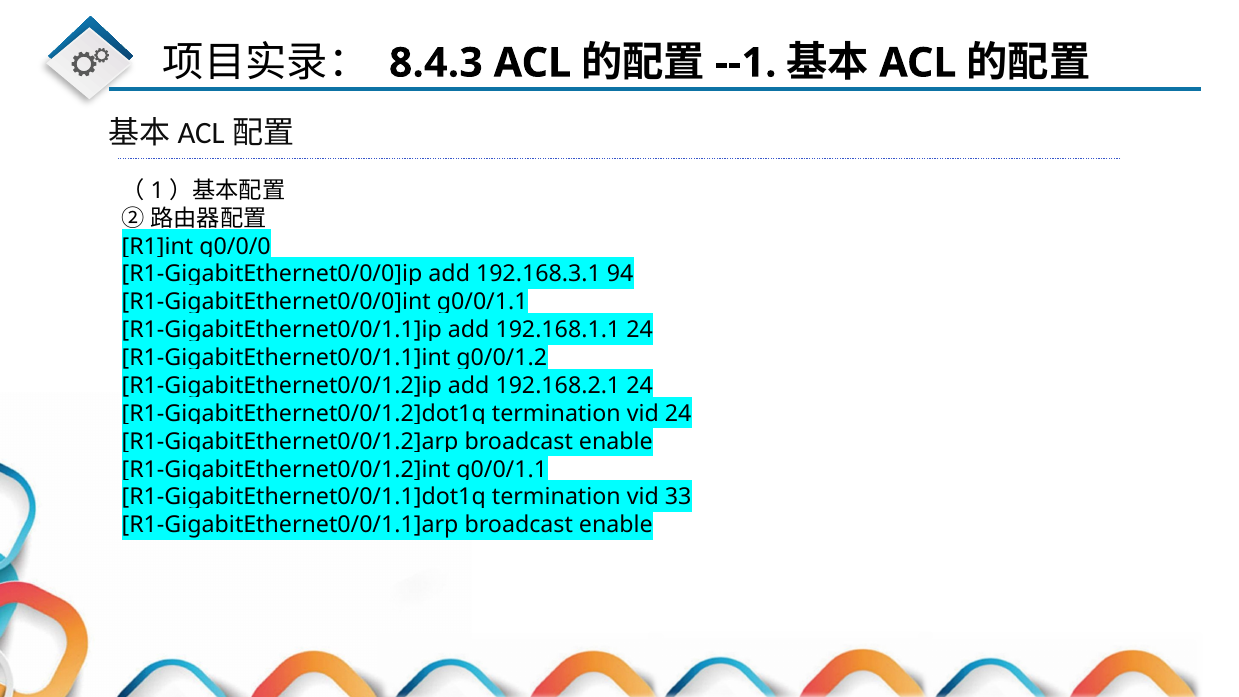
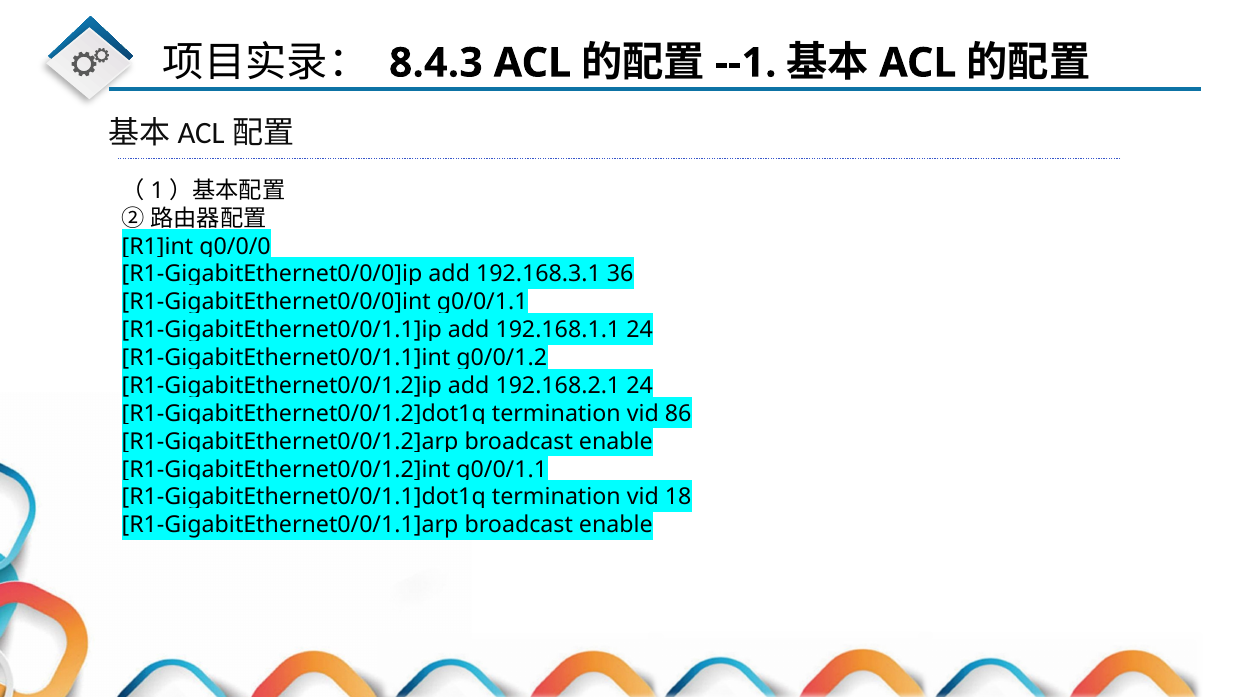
94: 94 -> 36
24 at (678, 414): 24 -> 86
33: 33 -> 18
